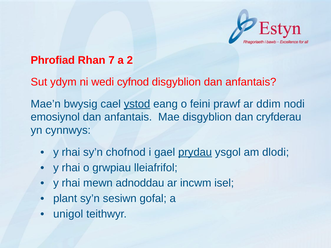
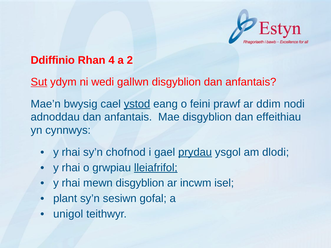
Phrofiad: Phrofiad -> Ddiffinio
7: 7 -> 4
Sut underline: none -> present
cyfnod: cyfnod -> gallwn
emosiynol: emosiynol -> adnoddau
cryfderau: cryfderau -> effeithiau
lleiafrifol underline: none -> present
mewn adnoddau: adnoddau -> disgyblion
